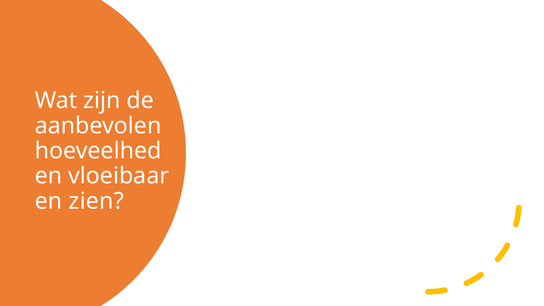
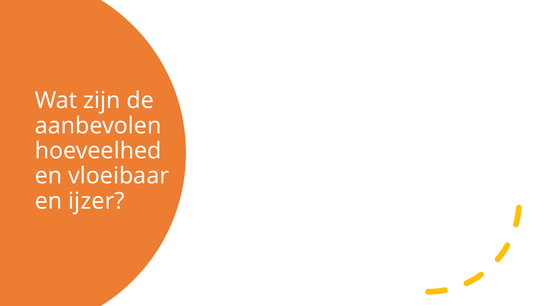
zien: zien -> ijzer
